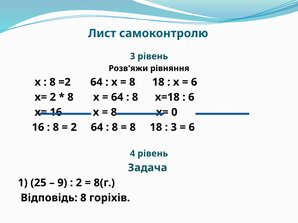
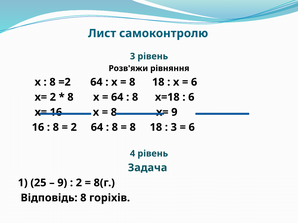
х= 0: 0 -> 9
